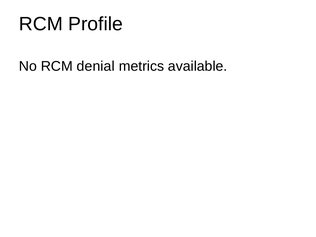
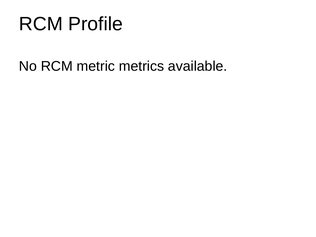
denial: denial -> metric
